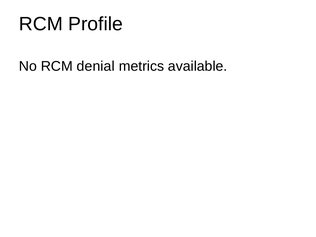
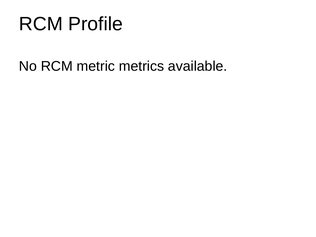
denial: denial -> metric
